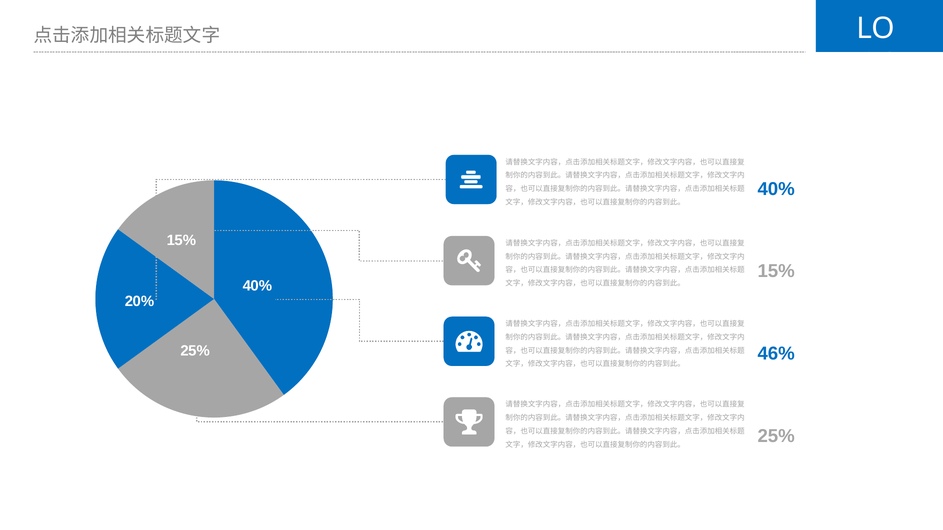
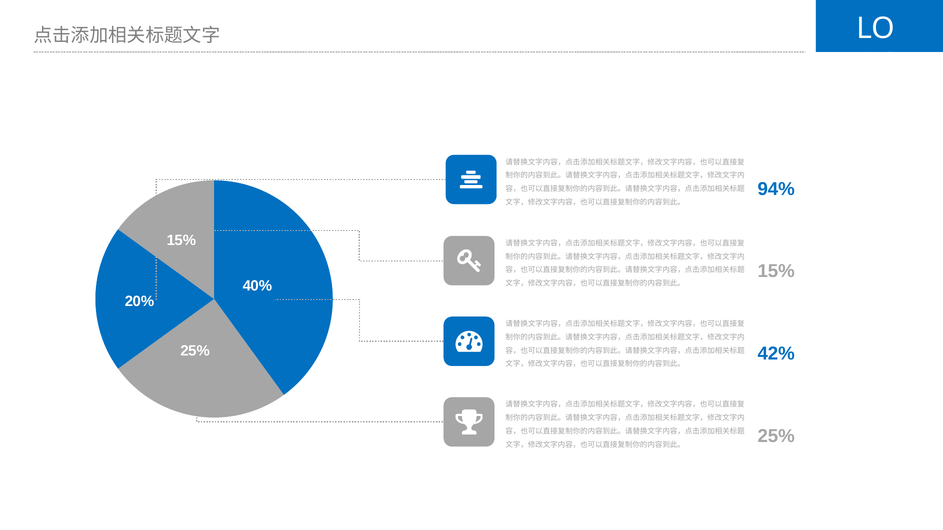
40% at (776, 189): 40% -> 94%
46%: 46% -> 42%
